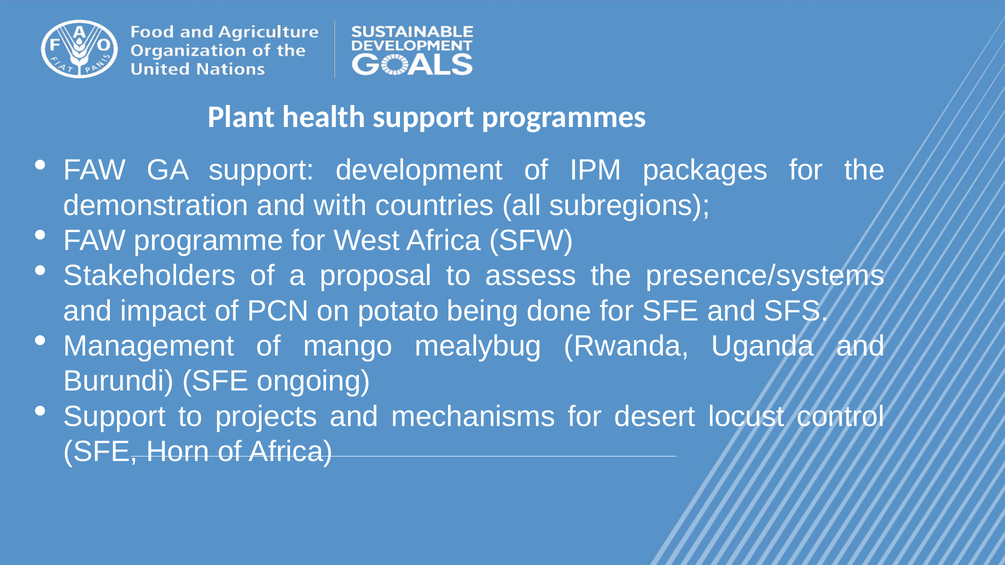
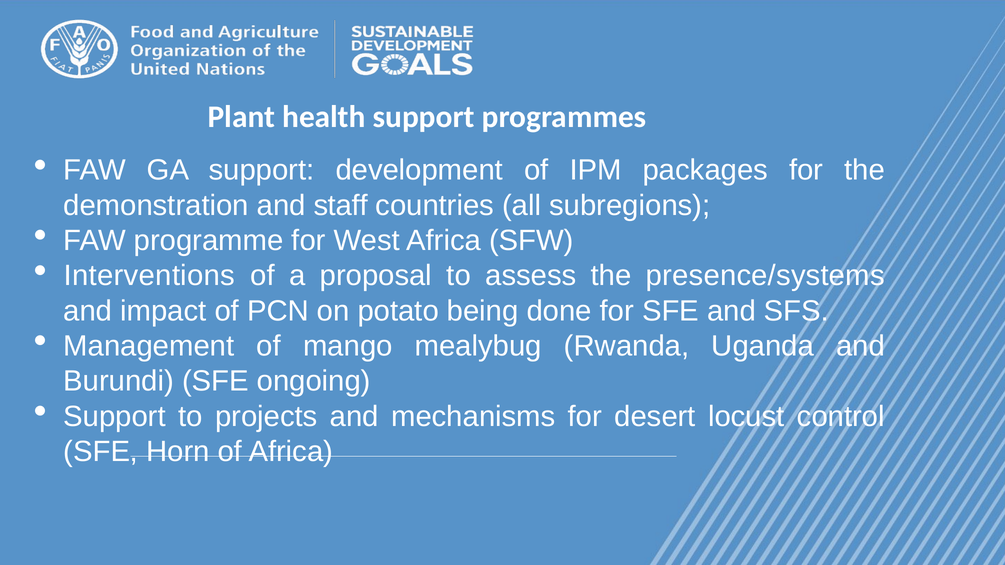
with: with -> staff
Stakeholders: Stakeholders -> Interventions
